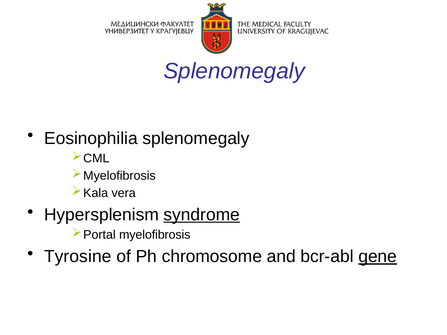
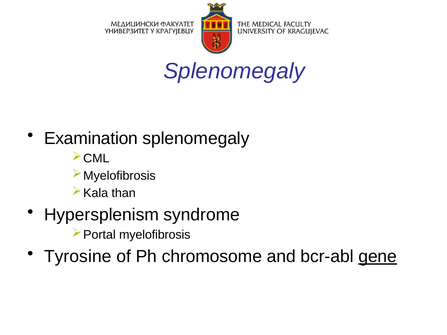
Eosinophilia: Eosinophilia -> Examination
vera: vera -> than
syndrome underline: present -> none
